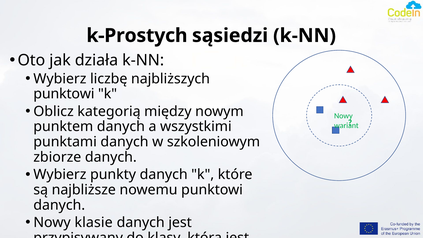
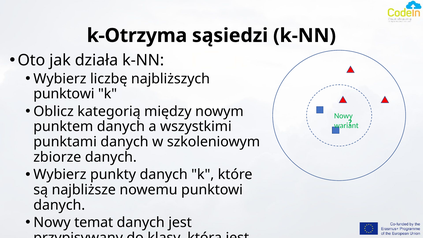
k-Prostych: k-Prostych -> k-Otrzyma
klasie: klasie -> temat
